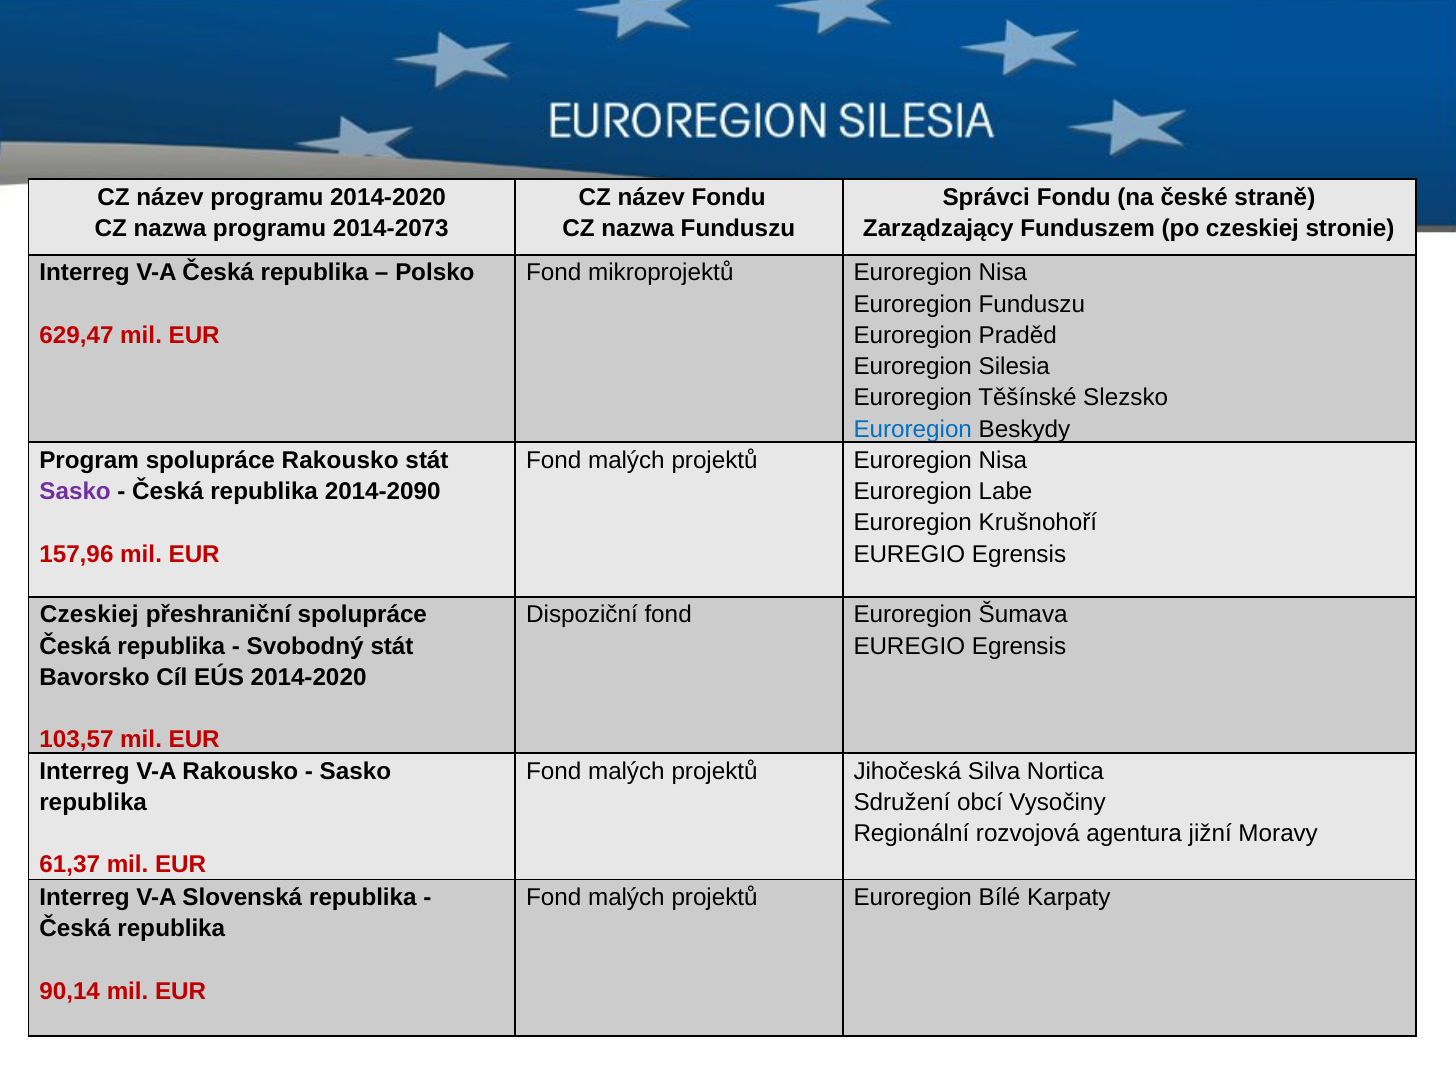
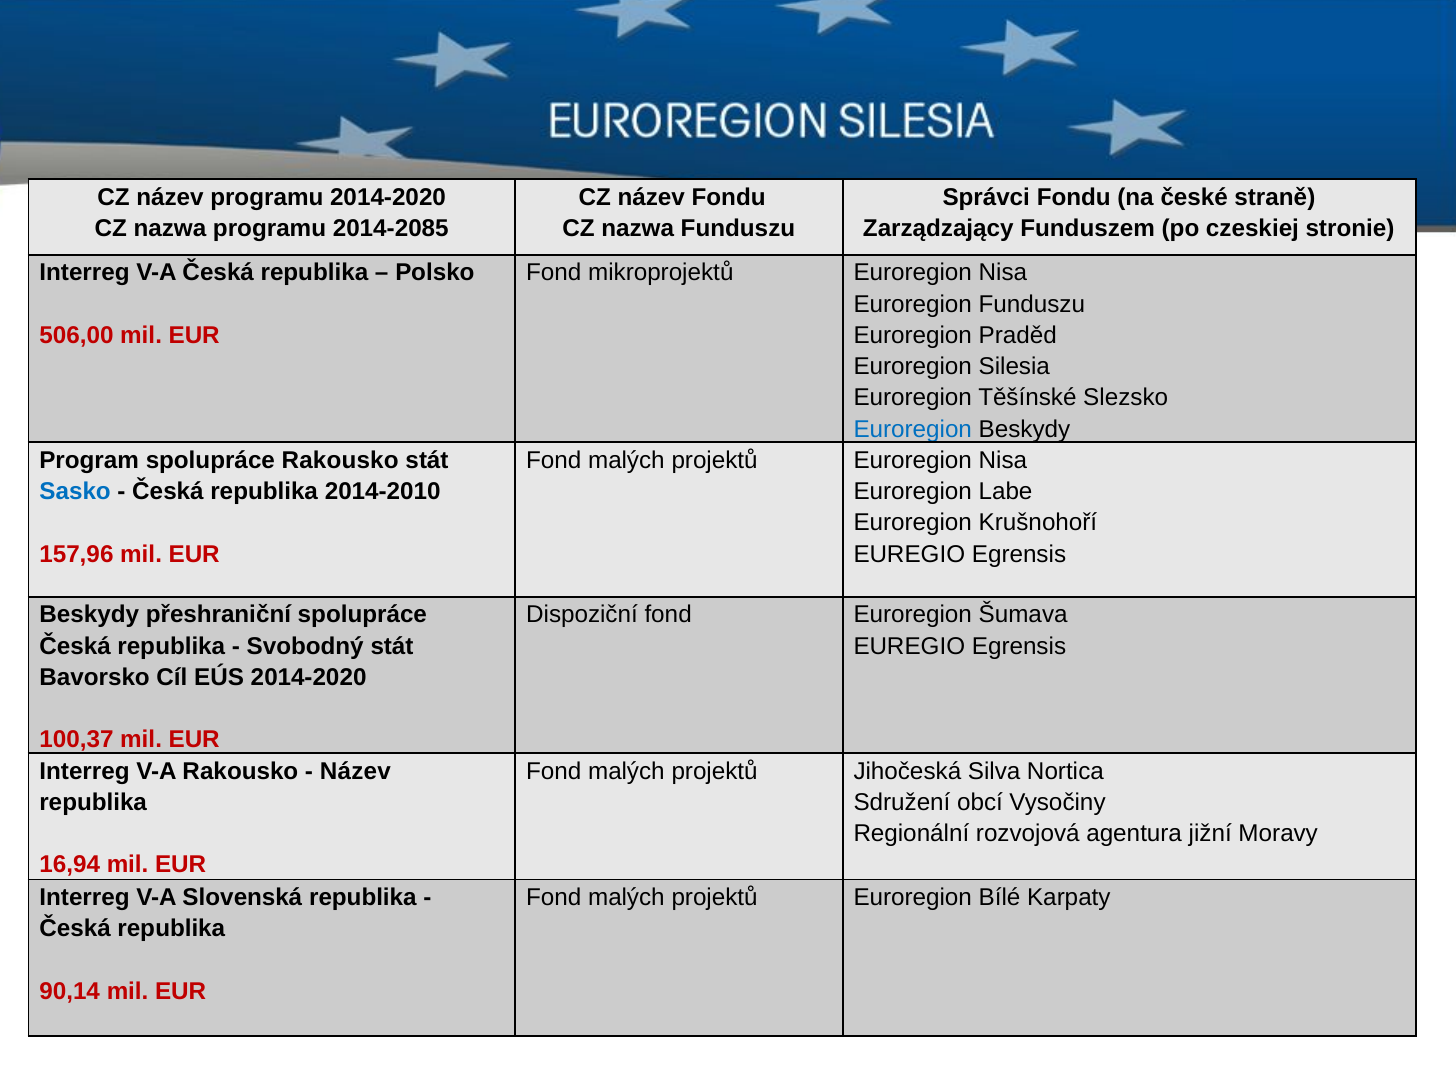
2014-2073: 2014-2073 -> 2014-2085
629,47: 629,47 -> 506,00
Sasko at (75, 492) colour: purple -> blue
2014-2090: 2014-2090 -> 2014-2010
Czeskiej at (89, 615): Czeskiej -> Beskydy
103,57: 103,57 -> 100,37
Sasko at (355, 771): Sasko -> Název
61,37: 61,37 -> 16,94
